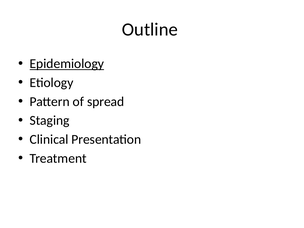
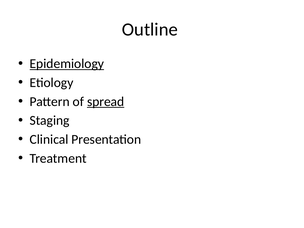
spread underline: none -> present
